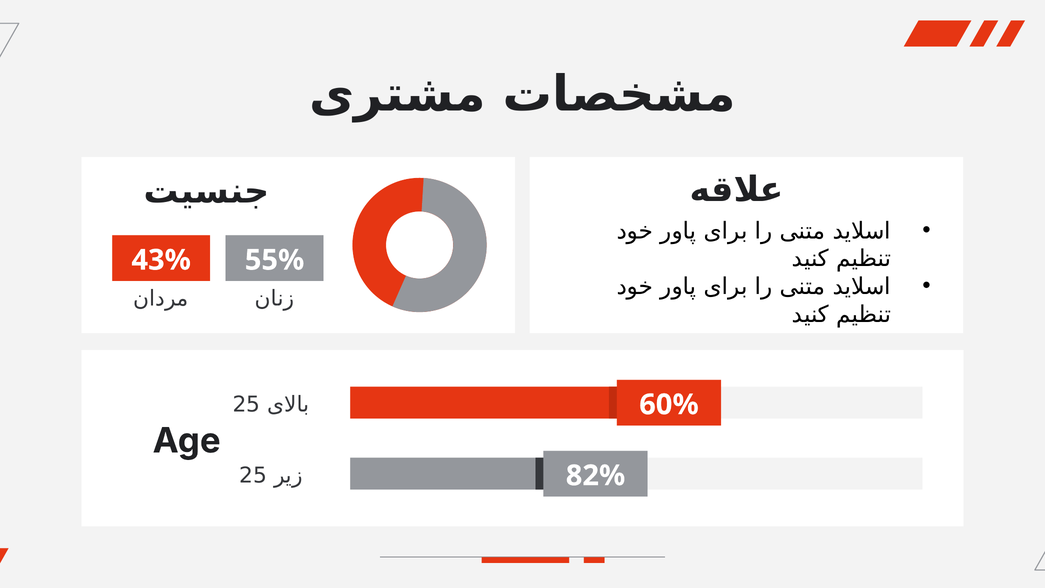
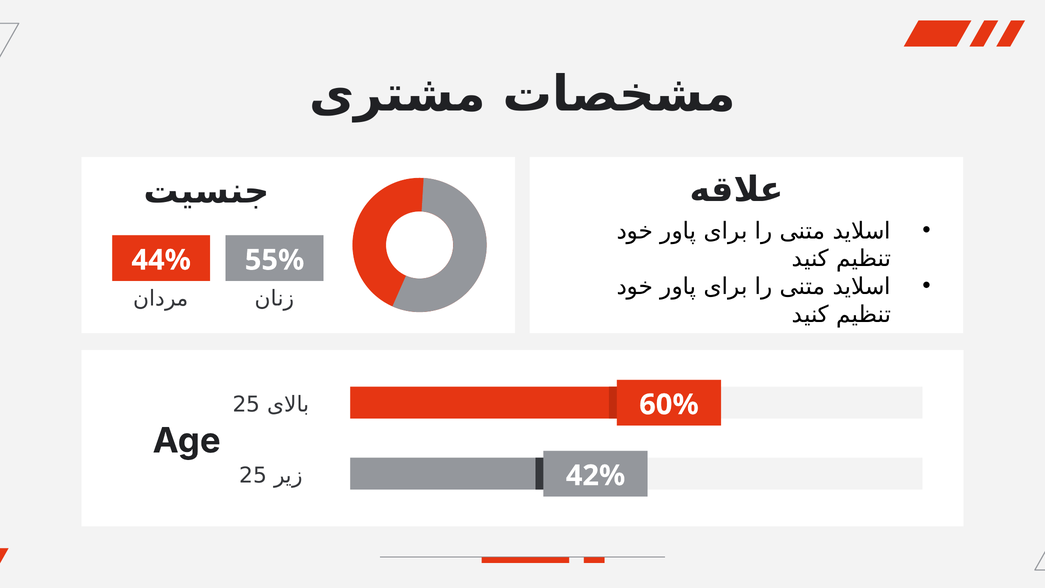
43%: 43% -> 44%
82%: 82% -> 42%
